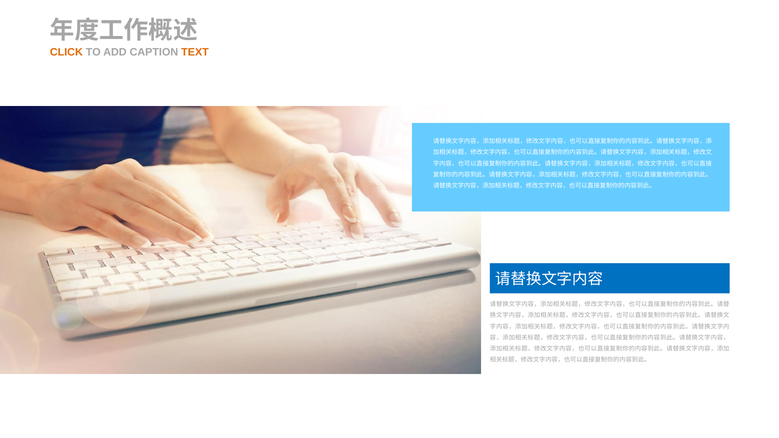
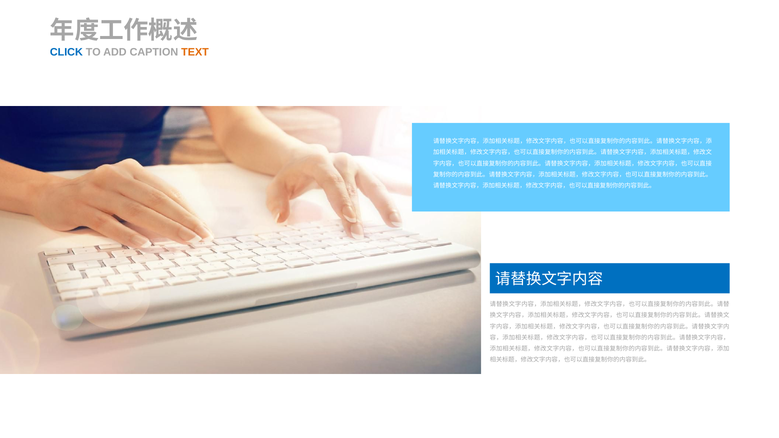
CLICK colour: orange -> blue
